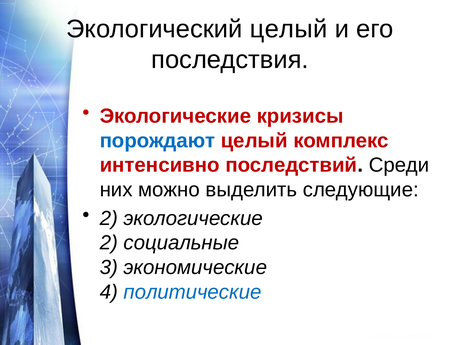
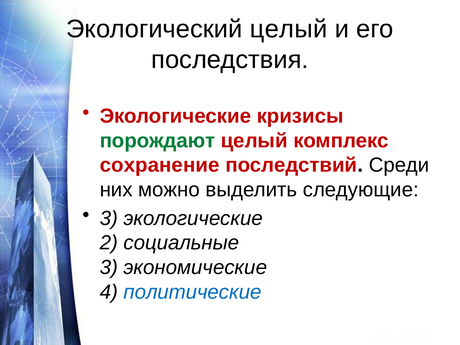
порождают colour: blue -> green
интенсивно: интенсивно -> сохранение
2 at (109, 218): 2 -> 3
